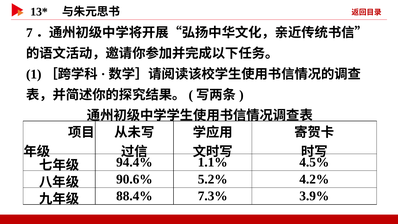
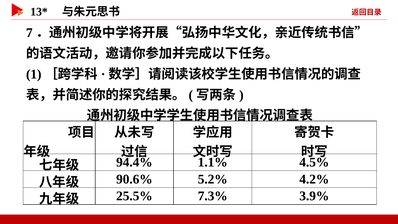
88.4%: 88.4% -> 25.5%
